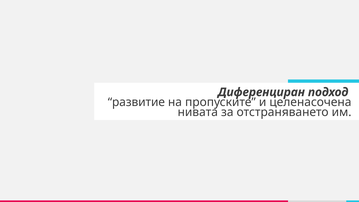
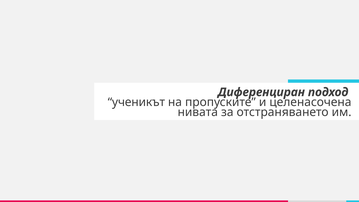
развитие: развитие -> ученикът
